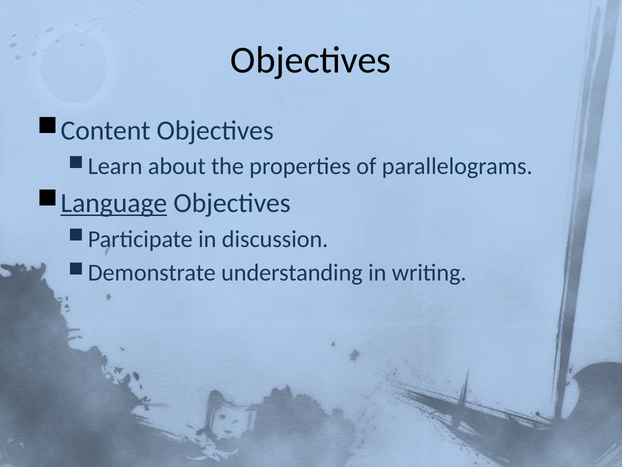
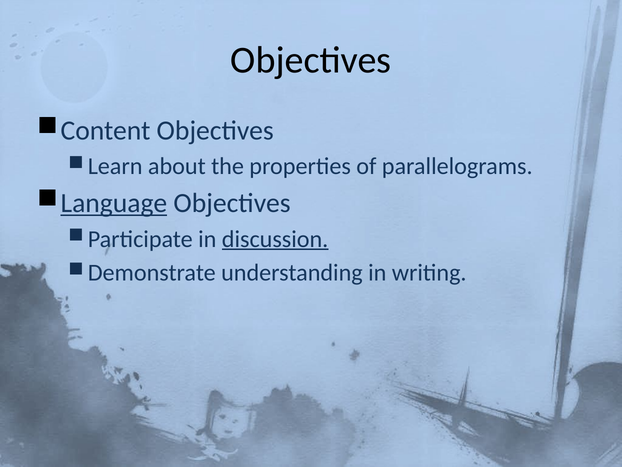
discussion underline: none -> present
